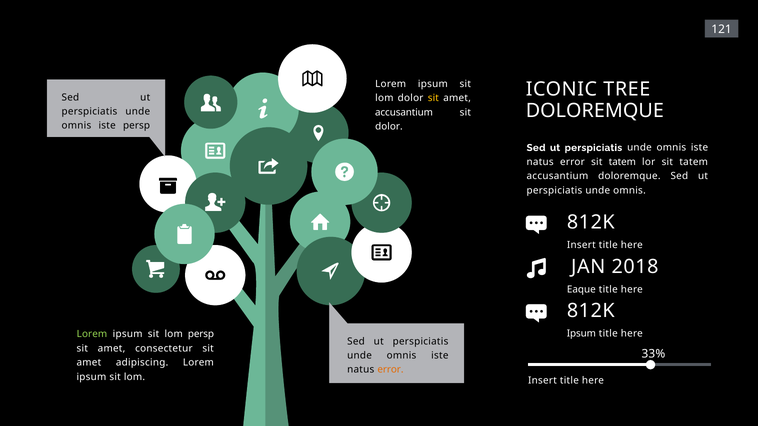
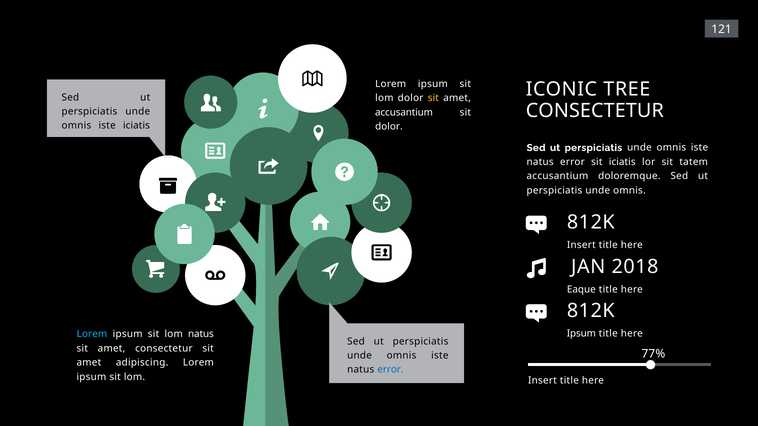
DOLOREMQUE at (595, 111): DOLOREMQUE -> CONSECTETUR
iste persp: persp -> iciatis
error sit tatem: tatem -> iciatis
Lorem at (92, 334) colour: light green -> light blue
lom persp: persp -> natus
33%: 33% -> 77%
error at (390, 370) colour: orange -> blue
